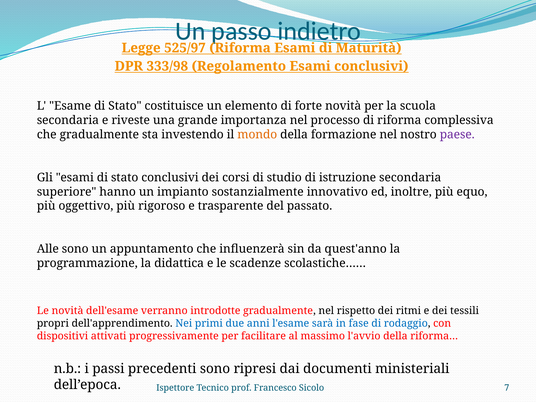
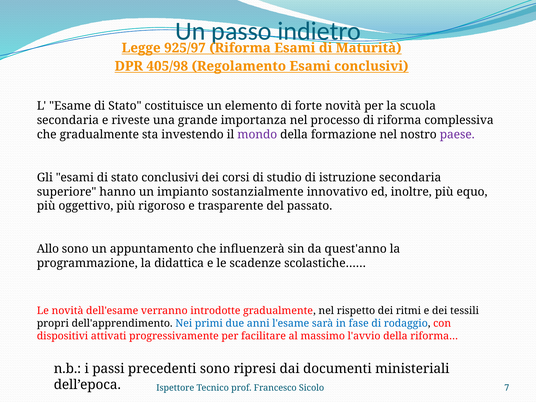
525/97: 525/97 -> 925/97
333/98: 333/98 -> 405/98
mondo colour: orange -> purple
Alle: Alle -> Allo
